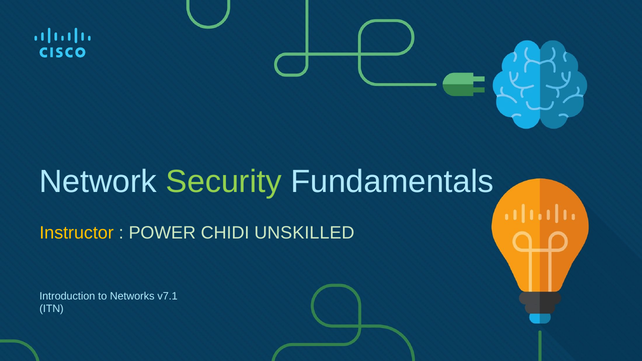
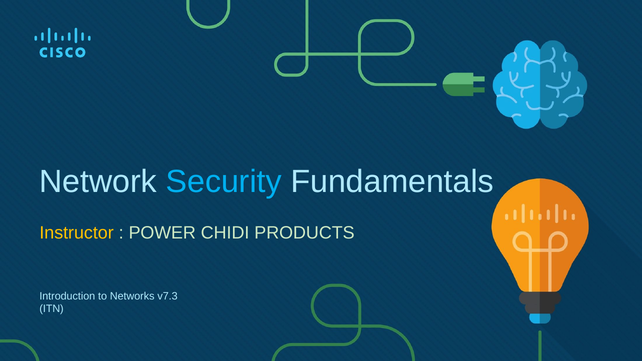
Security colour: light green -> light blue
UNSKILLED: UNSKILLED -> PRODUCTS
v7.1: v7.1 -> v7.3
